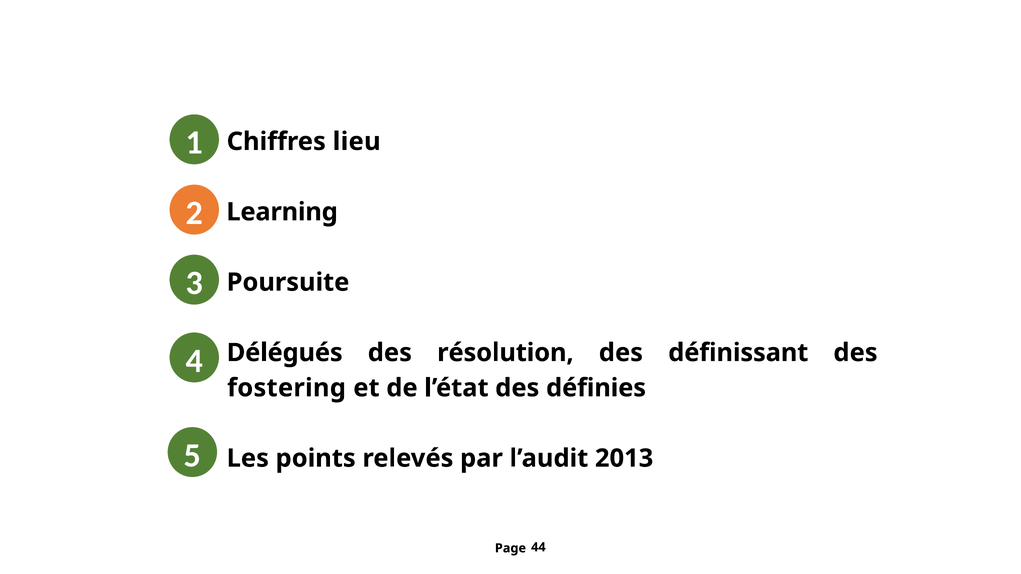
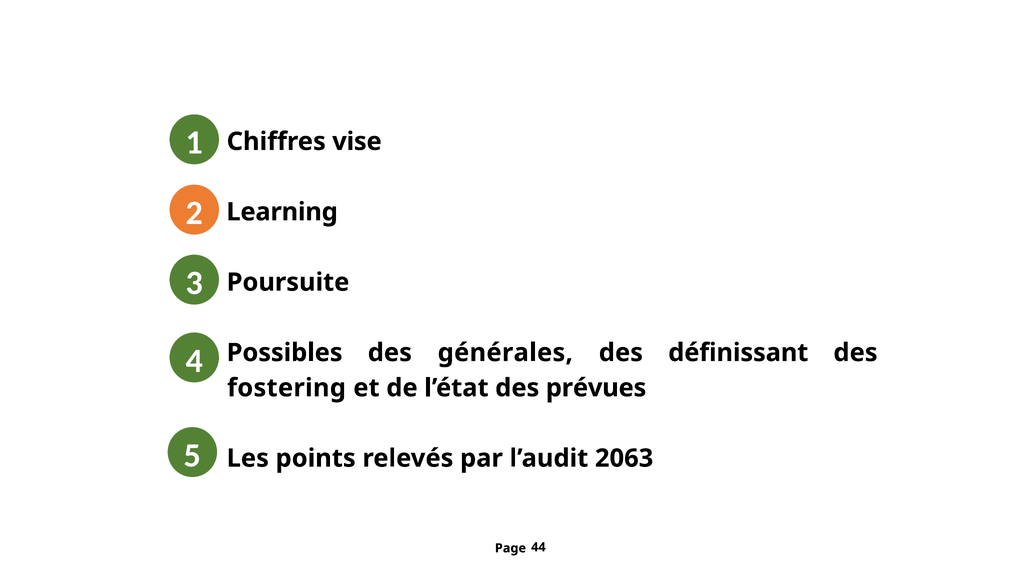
lieu: lieu -> vise
Délégués: Délégués -> Possibles
résolution: résolution -> générales
définies: définies -> prévues
2013: 2013 -> 2063
